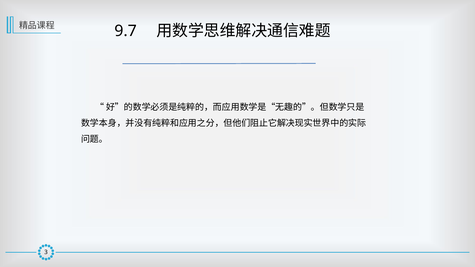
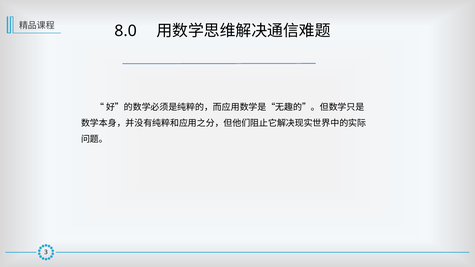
9.7: 9.7 -> 8.0
